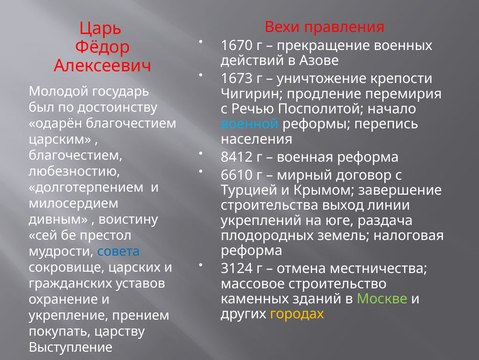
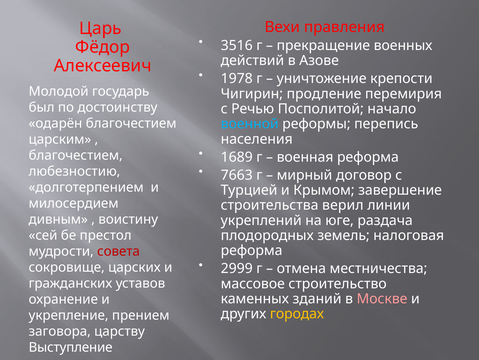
1670: 1670 -> 3516
1673: 1673 -> 1978
8412: 8412 -> 1689
6610: 6610 -> 7663
выход: выход -> верил
совета colour: blue -> red
3124: 3124 -> 2999
Москве colour: light green -> pink
покупать: покупать -> заговора
